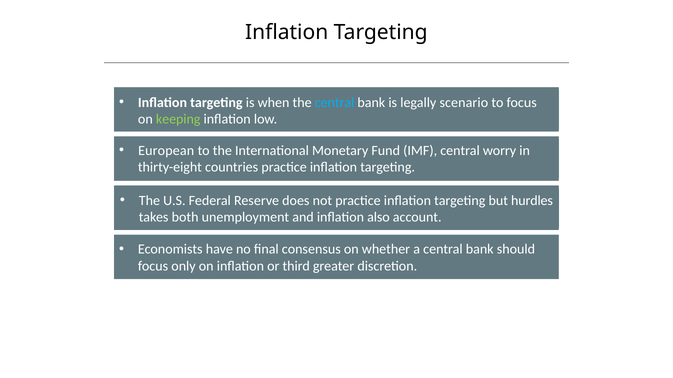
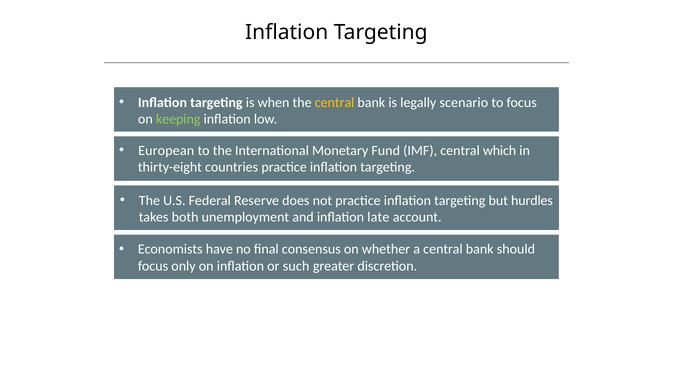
central at (335, 103) colour: light blue -> yellow
worry: worry -> which
also: also -> late
third: third -> such
